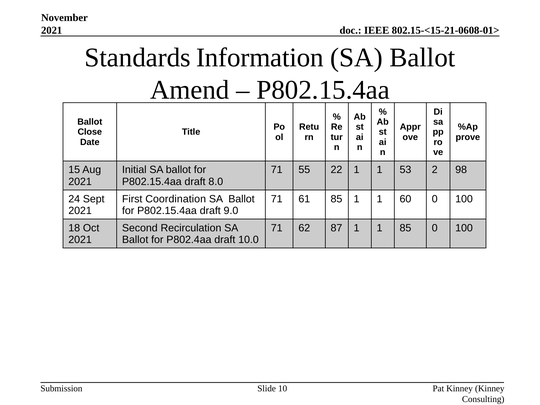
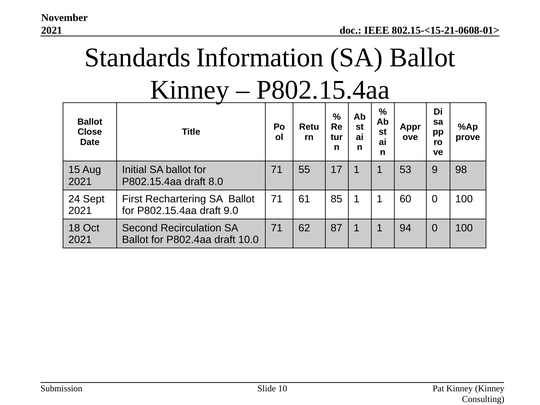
Amend at (190, 90): Amend -> Kinney
22: 22 -> 17
2: 2 -> 9
Coordination: Coordination -> Rechartering
1 85: 85 -> 94
